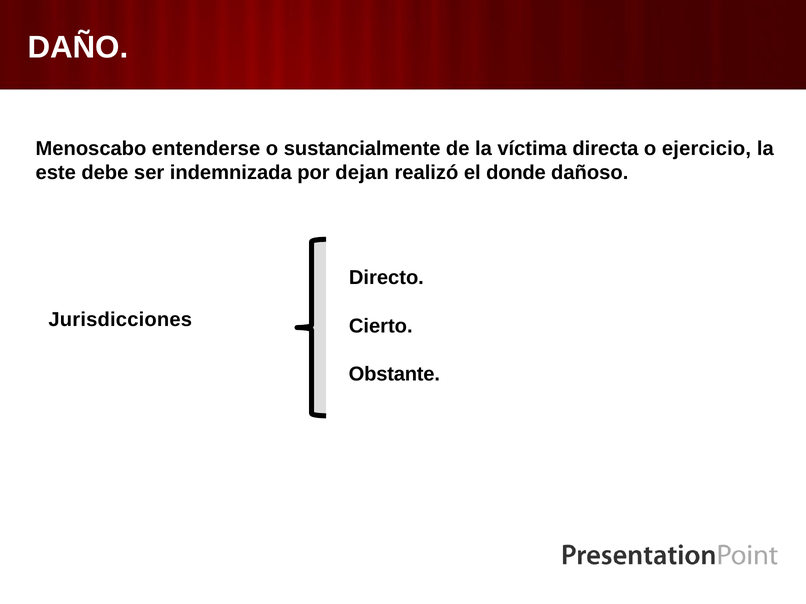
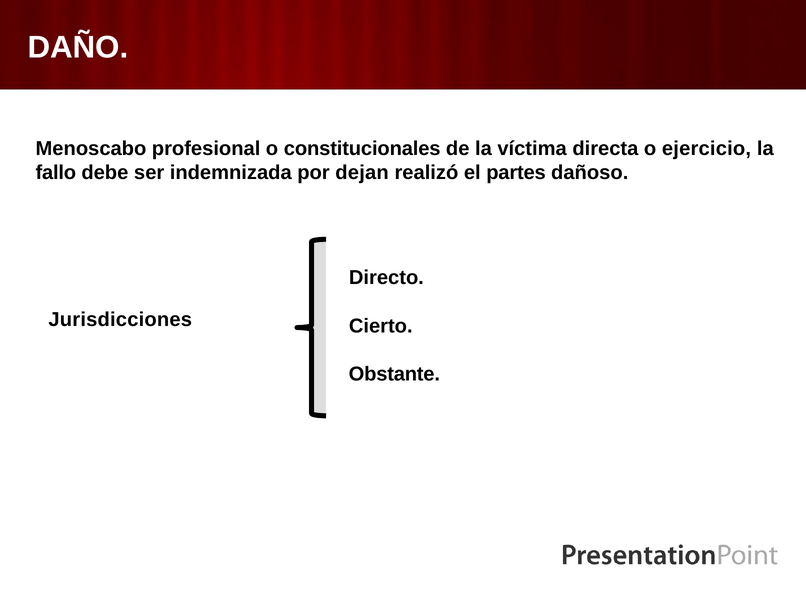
entenderse: entenderse -> profesional
sustancialmente: sustancialmente -> constitucionales
este: este -> fallo
donde: donde -> partes
